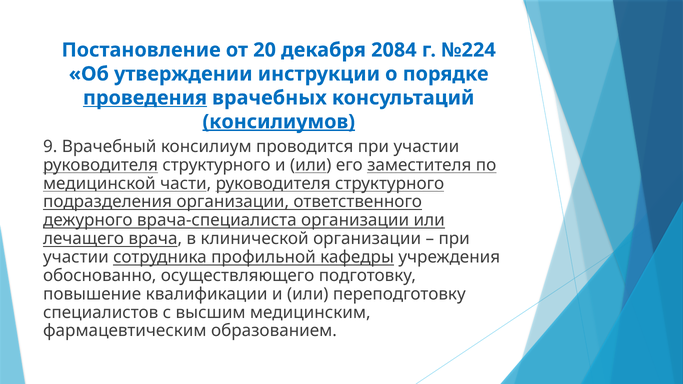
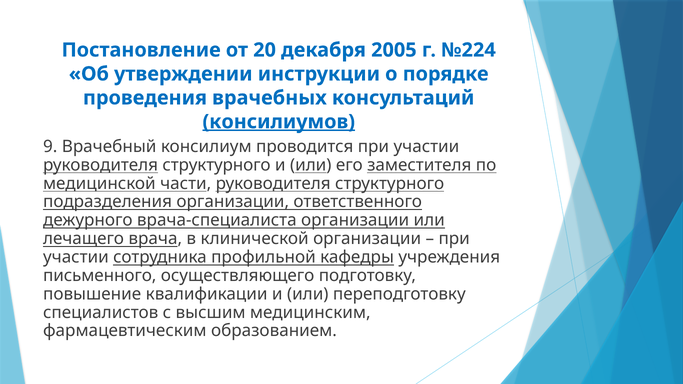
2084: 2084 -> 2005
проведения underline: present -> none
обоснованно: обоснованно -> письменного
